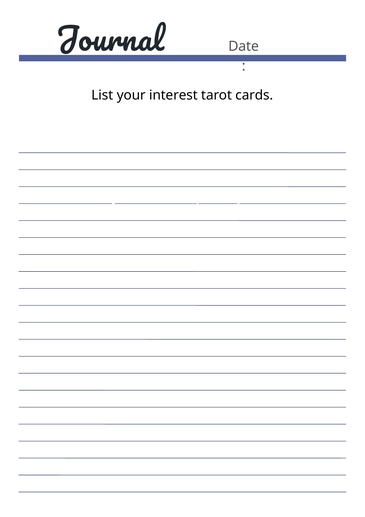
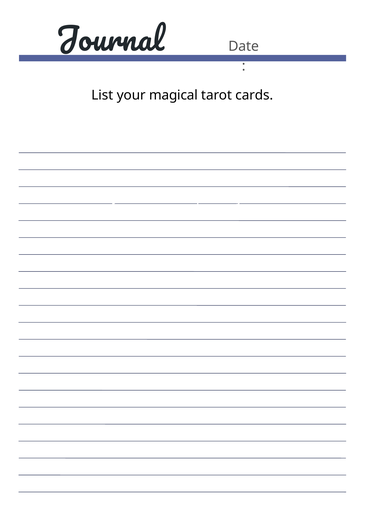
interest: interest -> magical
